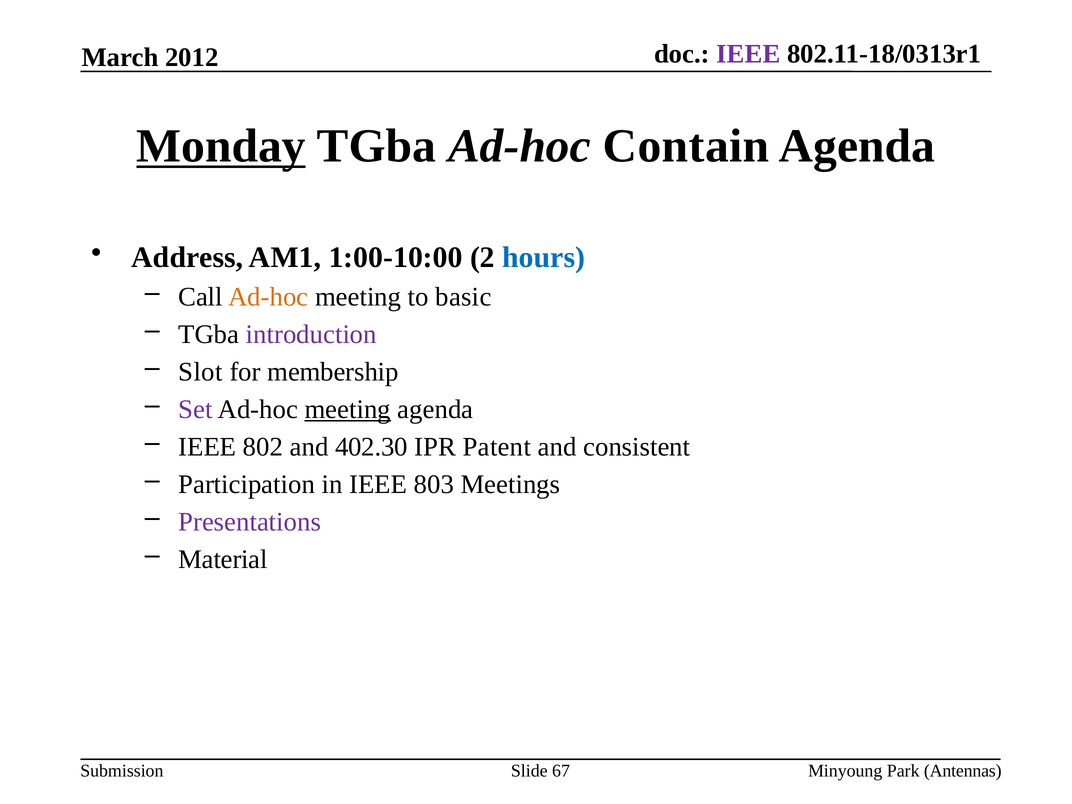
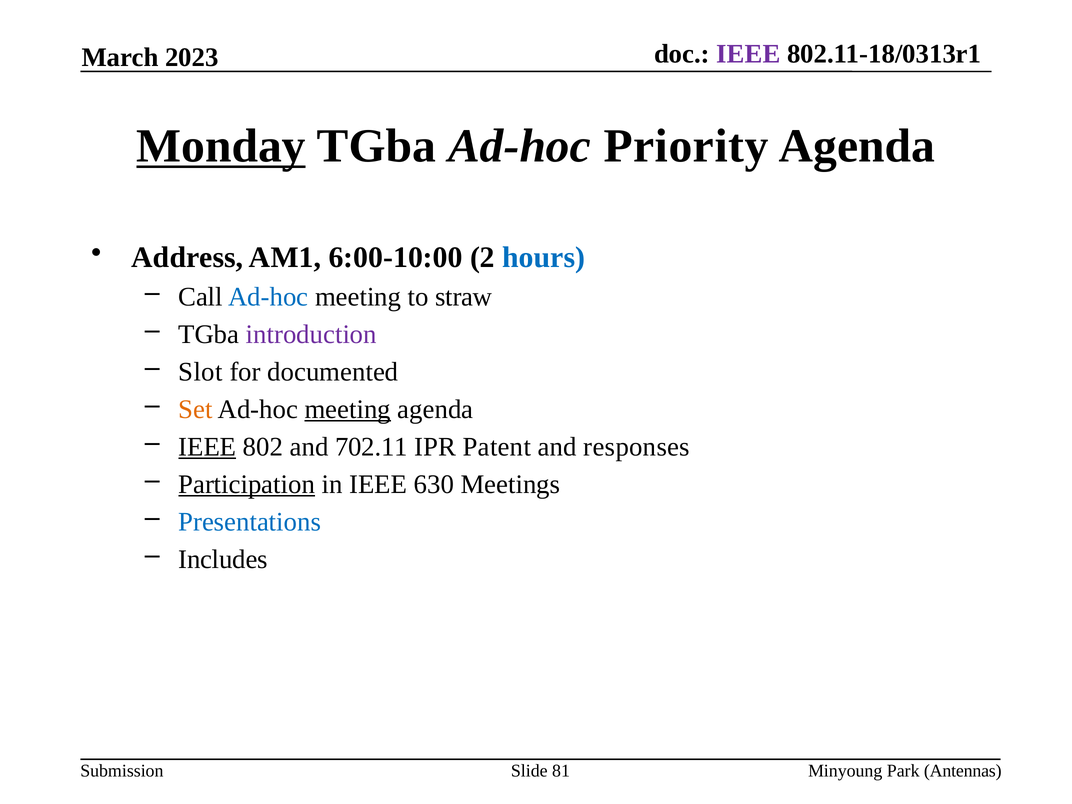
2012: 2012 -> 2023
Contain: Contain -> Priority
1:00-10:00: 1:00-10:00 -> 6:00-10:00
Ad-hoc at (268, 297) colour: orange -> blue
basic: basic -> straw
membership: membership -> documented
Set colour: purple -> orange
IEEE at (207, 447) underline: none -> present
402.30: 402.30 -> 702.11
consistent: consistent -> responses
Participation underline: none -> present
803: 803 -> 630
Presentations colour: purple -> blue
Material: Material -> Includes
67: 67 -> 81
